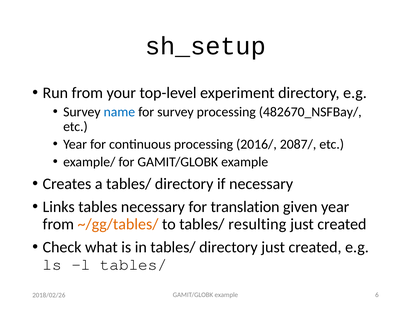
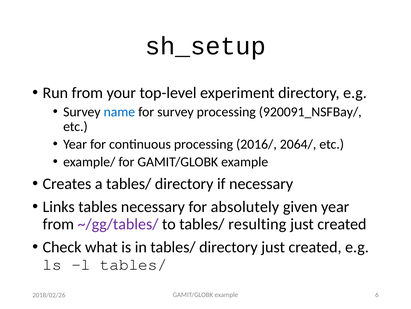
482670_NSFBay/: 482670_NSFBay/ -> 920091_NSFBay/
2087/: 2087/ -> 2064/
translation: translation -> absolutely
~/gg/tables/ colour: orange -> purple
